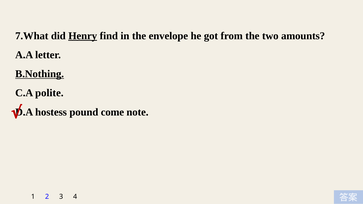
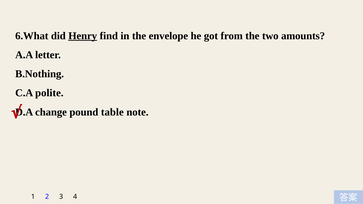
7.What: 7.What -> 6.What
B.Nothing underline: present -> none
hostess: hostess -> change
come: come -> table
